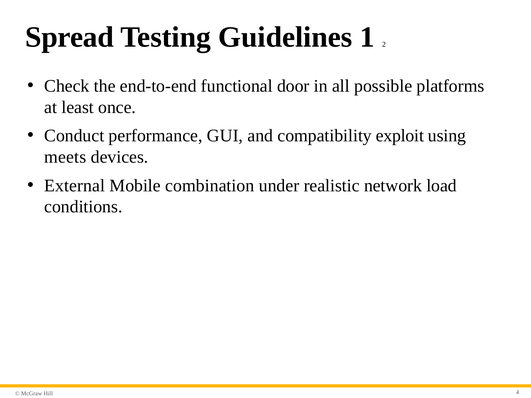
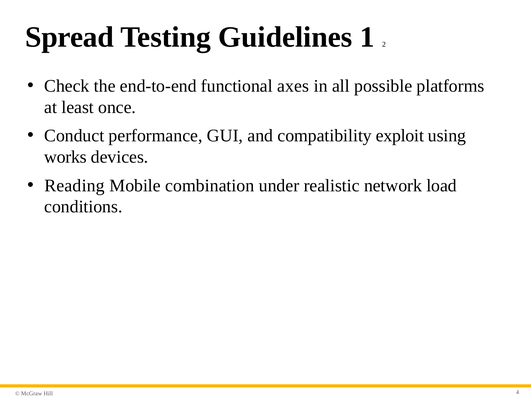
door: door -> axes
meets: meets -> works
External: External -> Reading
